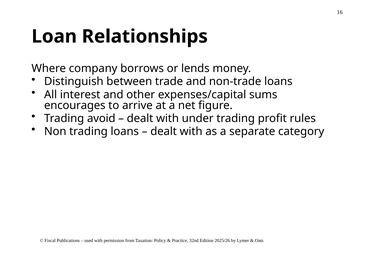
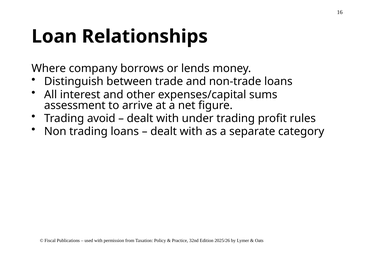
encourages: encourages -> assessment
